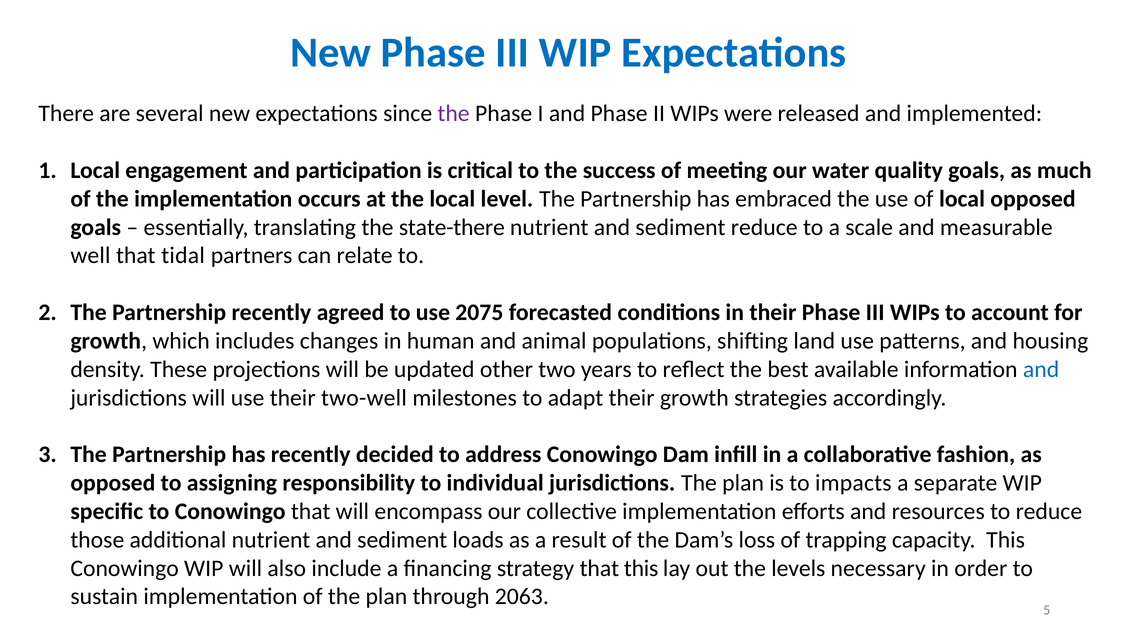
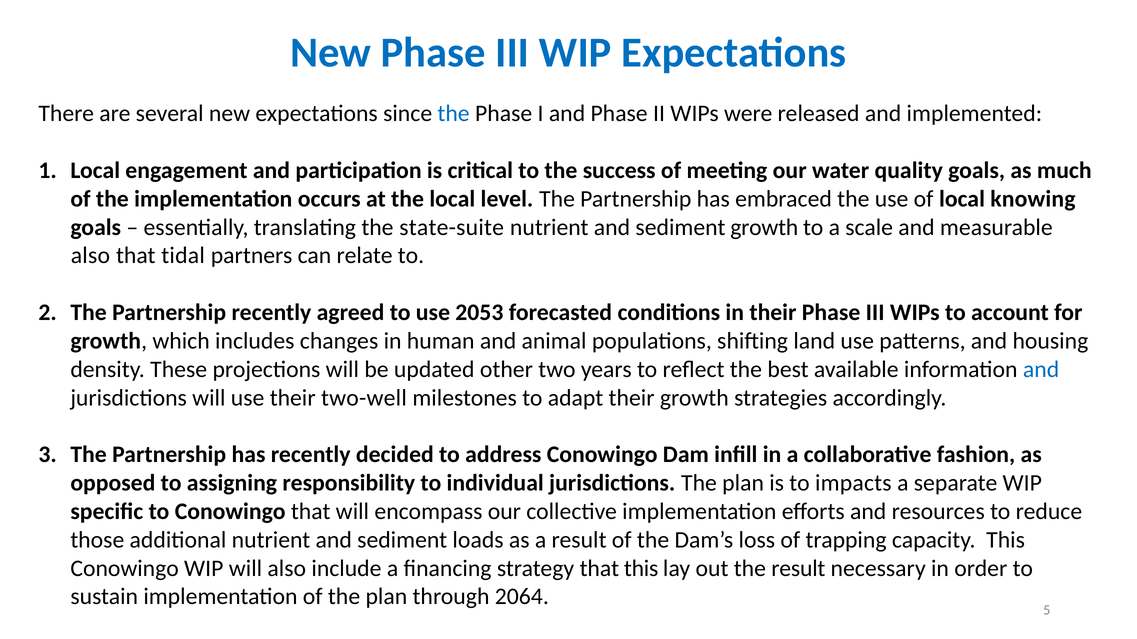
the at (454, 114) colour: purple -> blue
local opposed: opposed -> knowing
state-there: state-there -> state-suite
sediment reduce: reduce -> growth
well at (90, 256): well -> also
2075: 2075 -> 2053
the levels: levels -> result
2063: 2063 -> 2064
